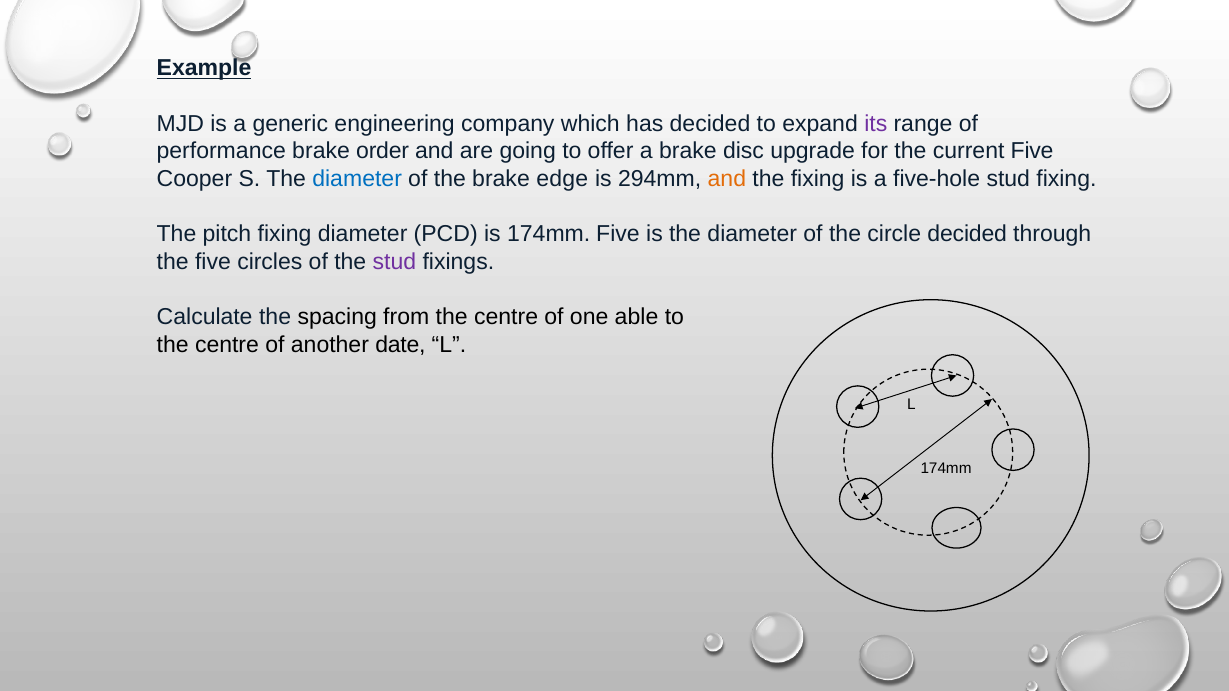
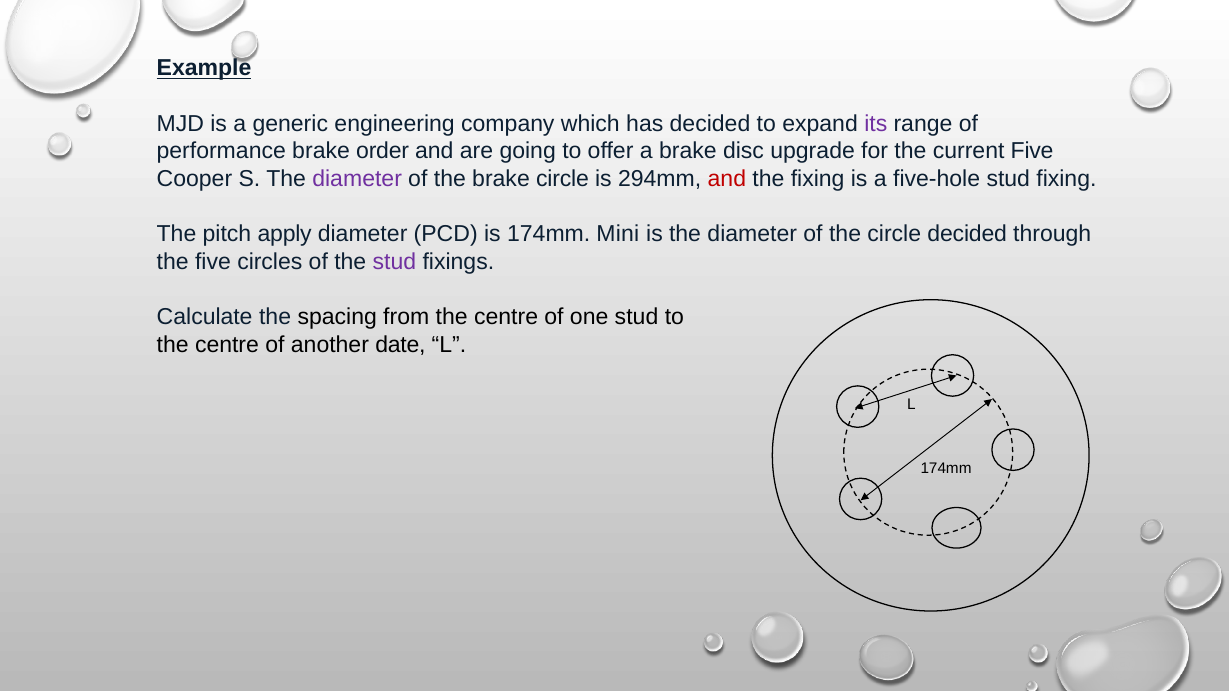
diameter at (357, 179) colour: blue -> purple
brake edge: edge -> circle
and at (727, 179) colour: orange -> red
pitch fixing: fixing -> apply
174mm Five: Five -> Mini
one able: able -> stud
